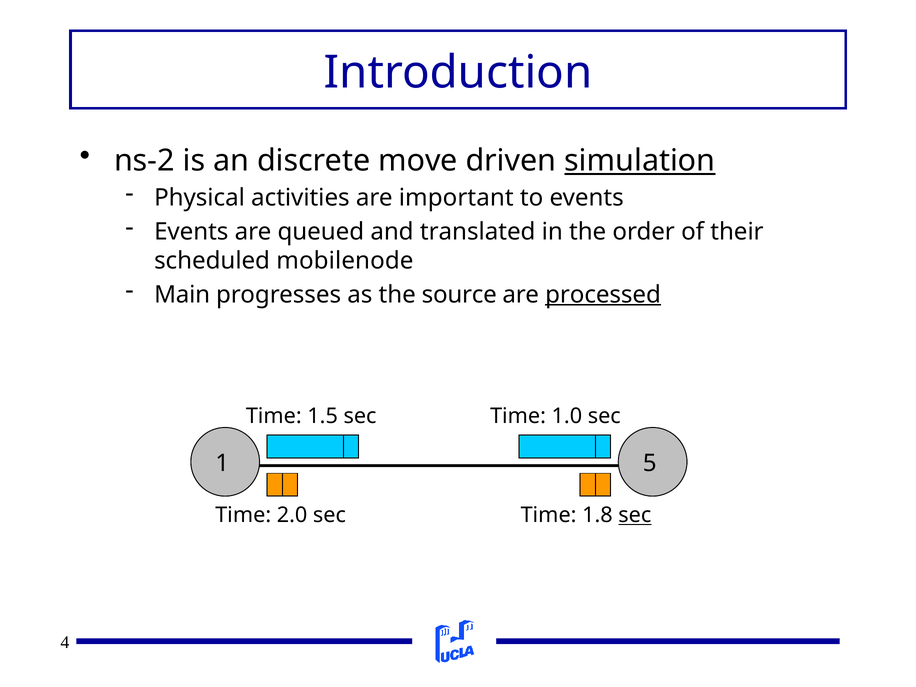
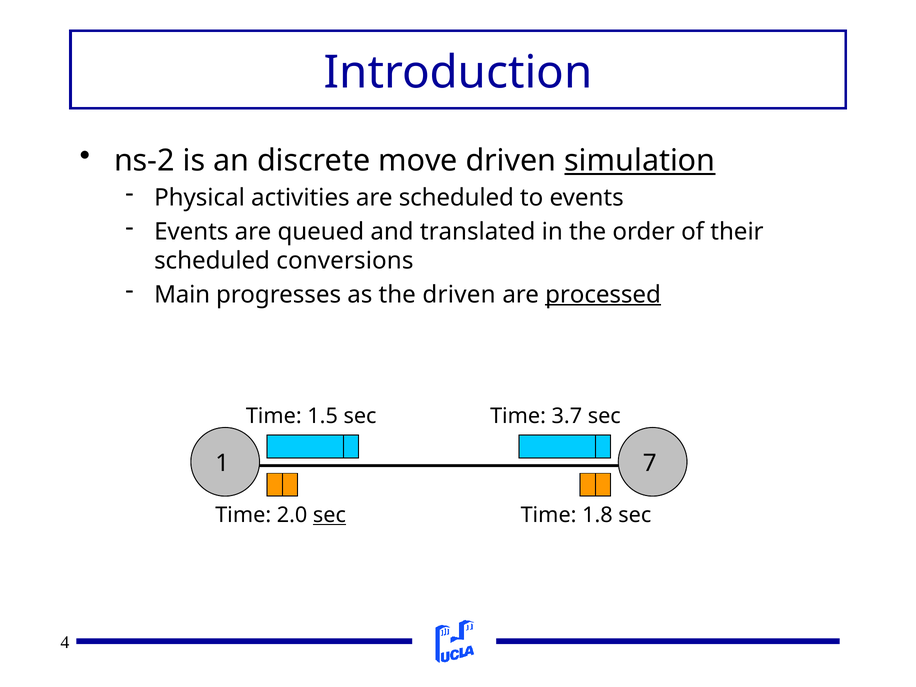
are important: important -> scheduled
mobilenode: mobilenode -> conversions
the source: source -> driven
1.0: 1.0 -> 3.7
5: 5 -> 7
sec at (329, 515) underline: none -> present
sec at (635, 515) underline: present -> none
